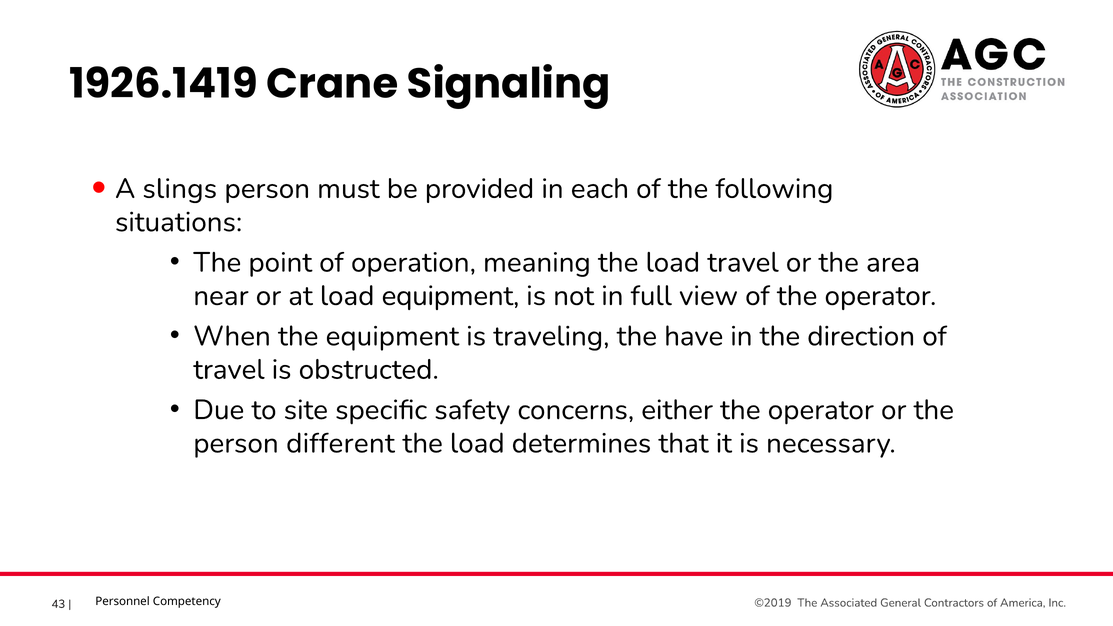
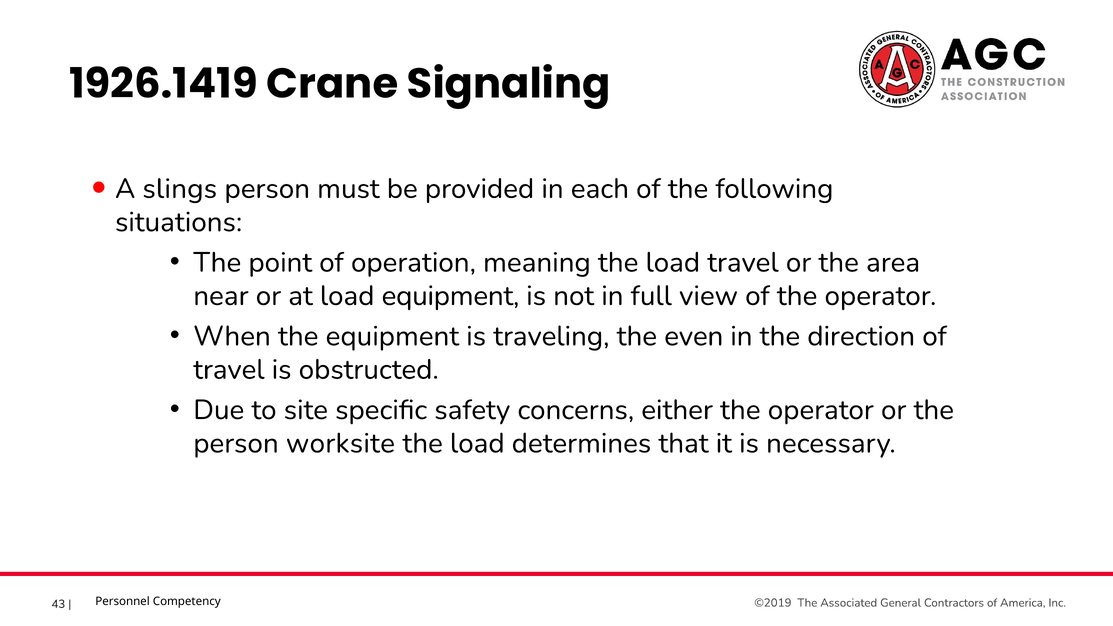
have: have -> even
different: different -> worksite
